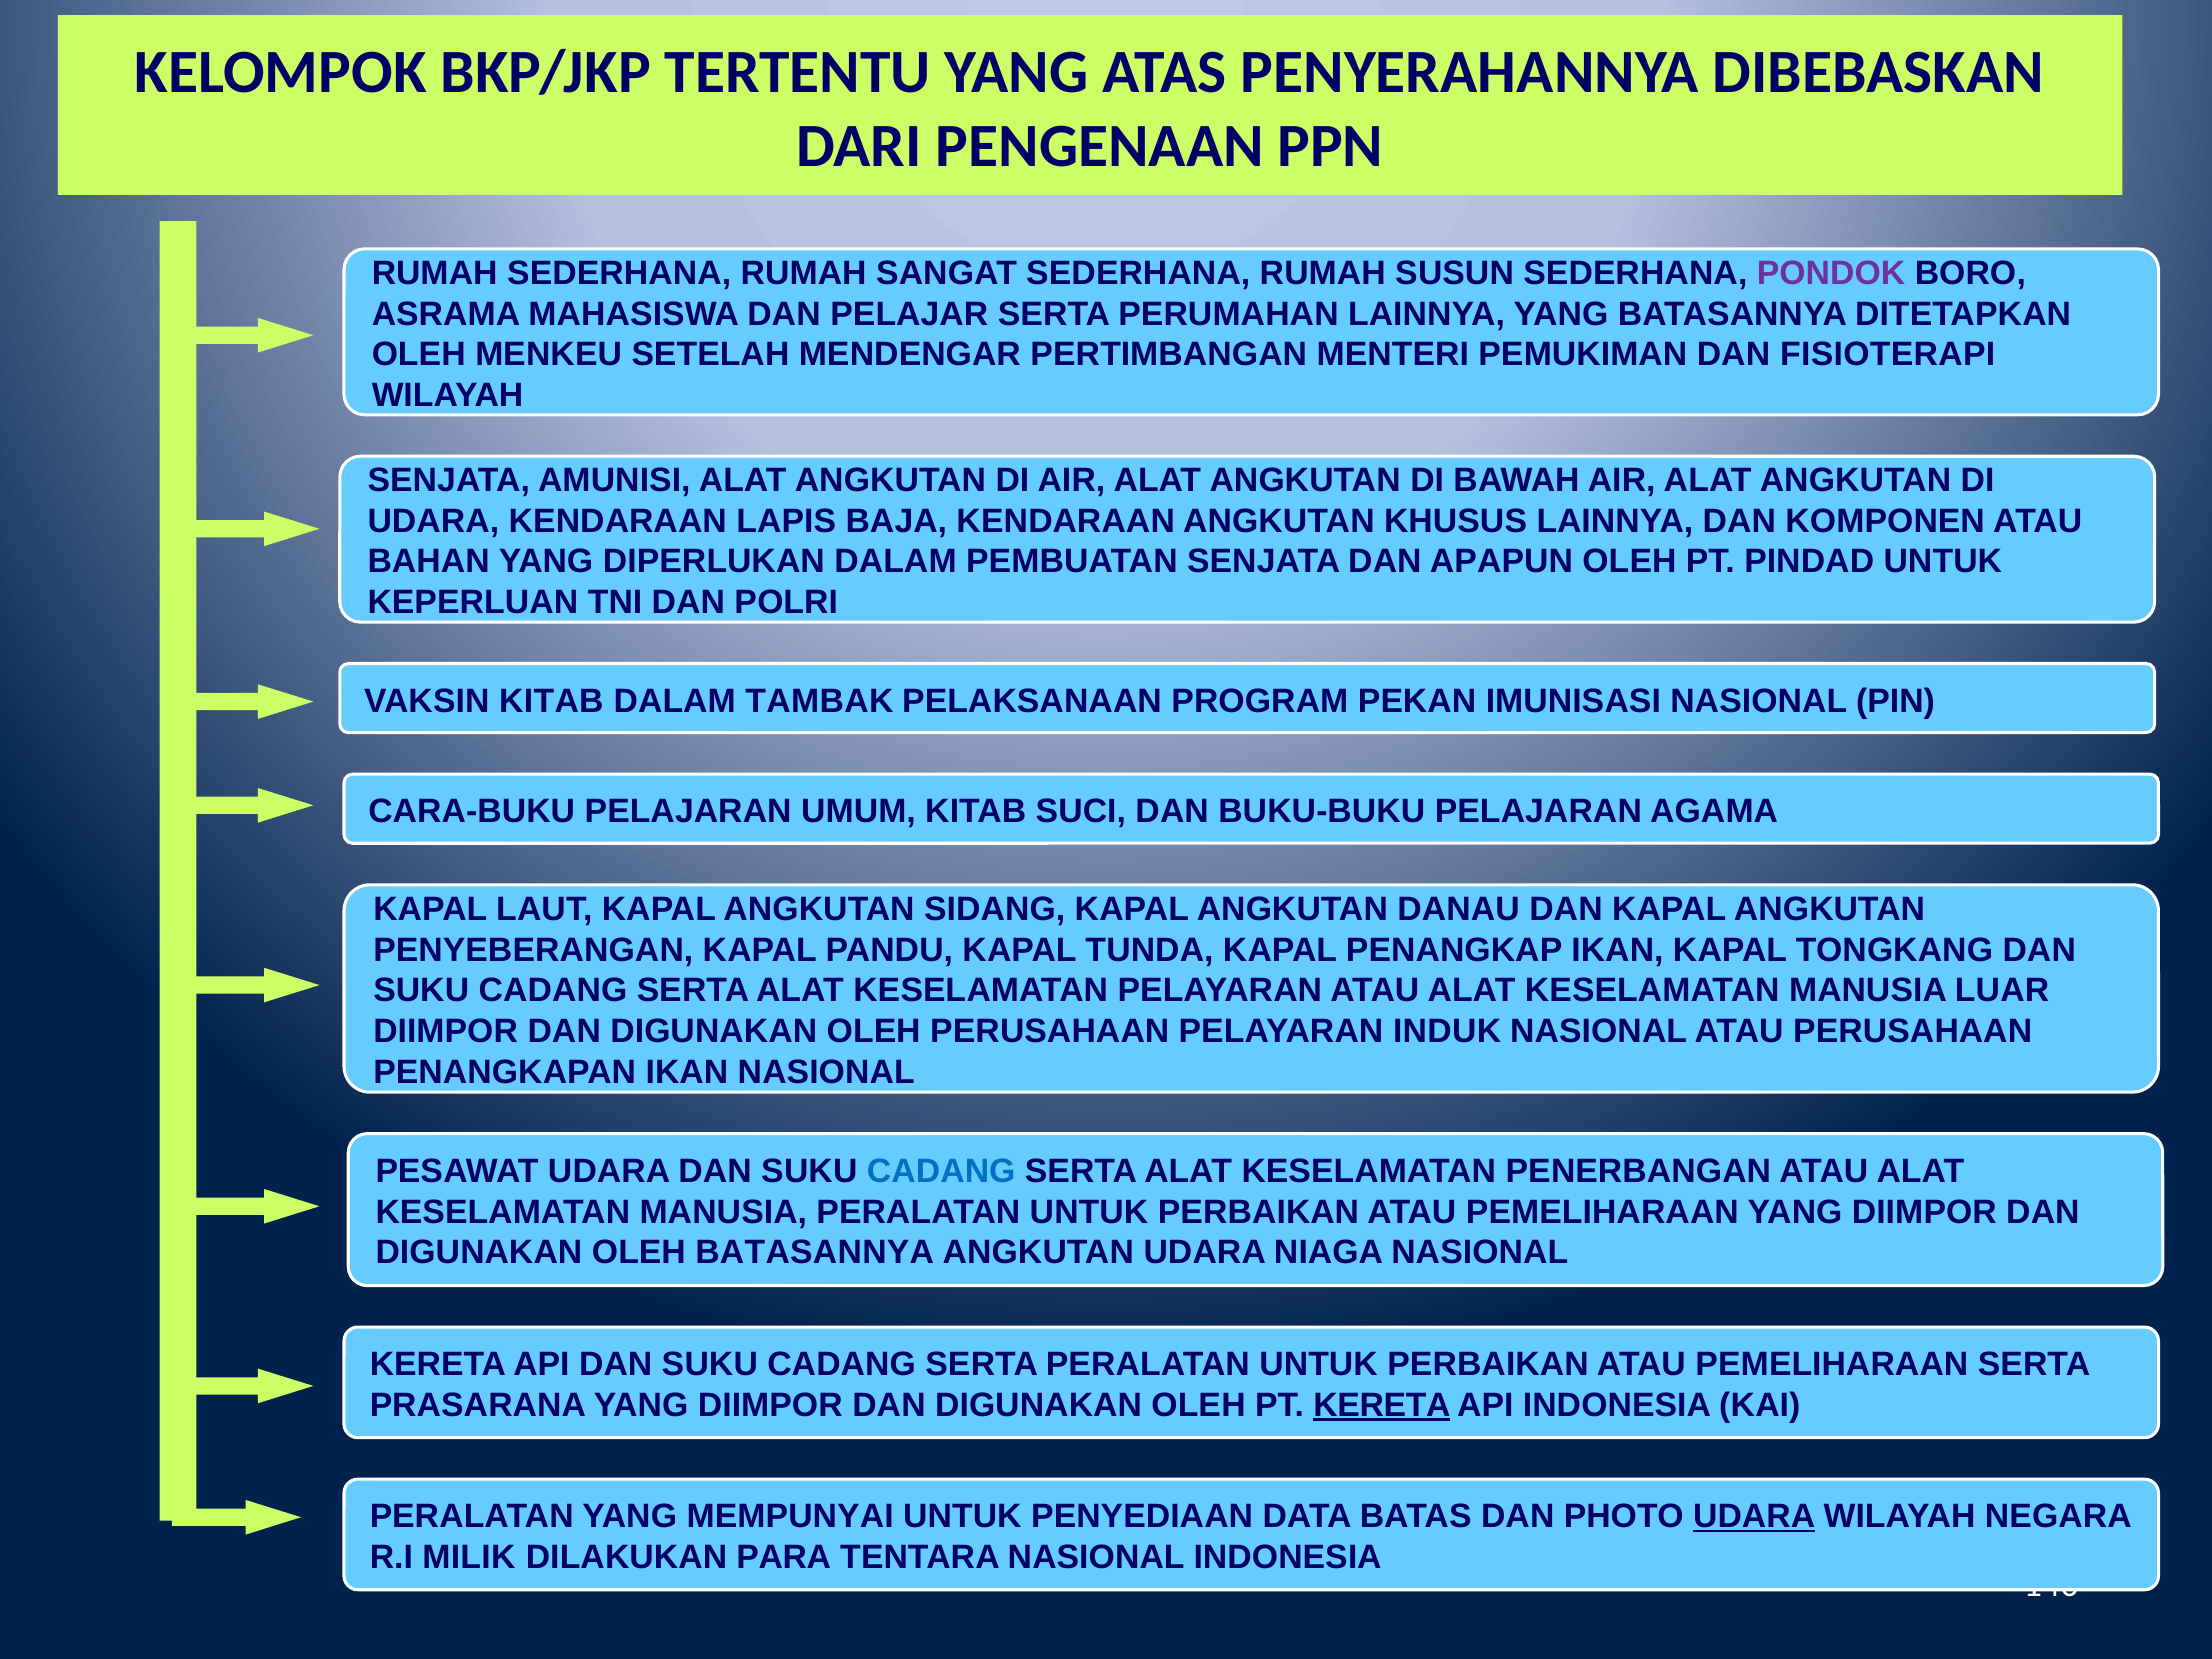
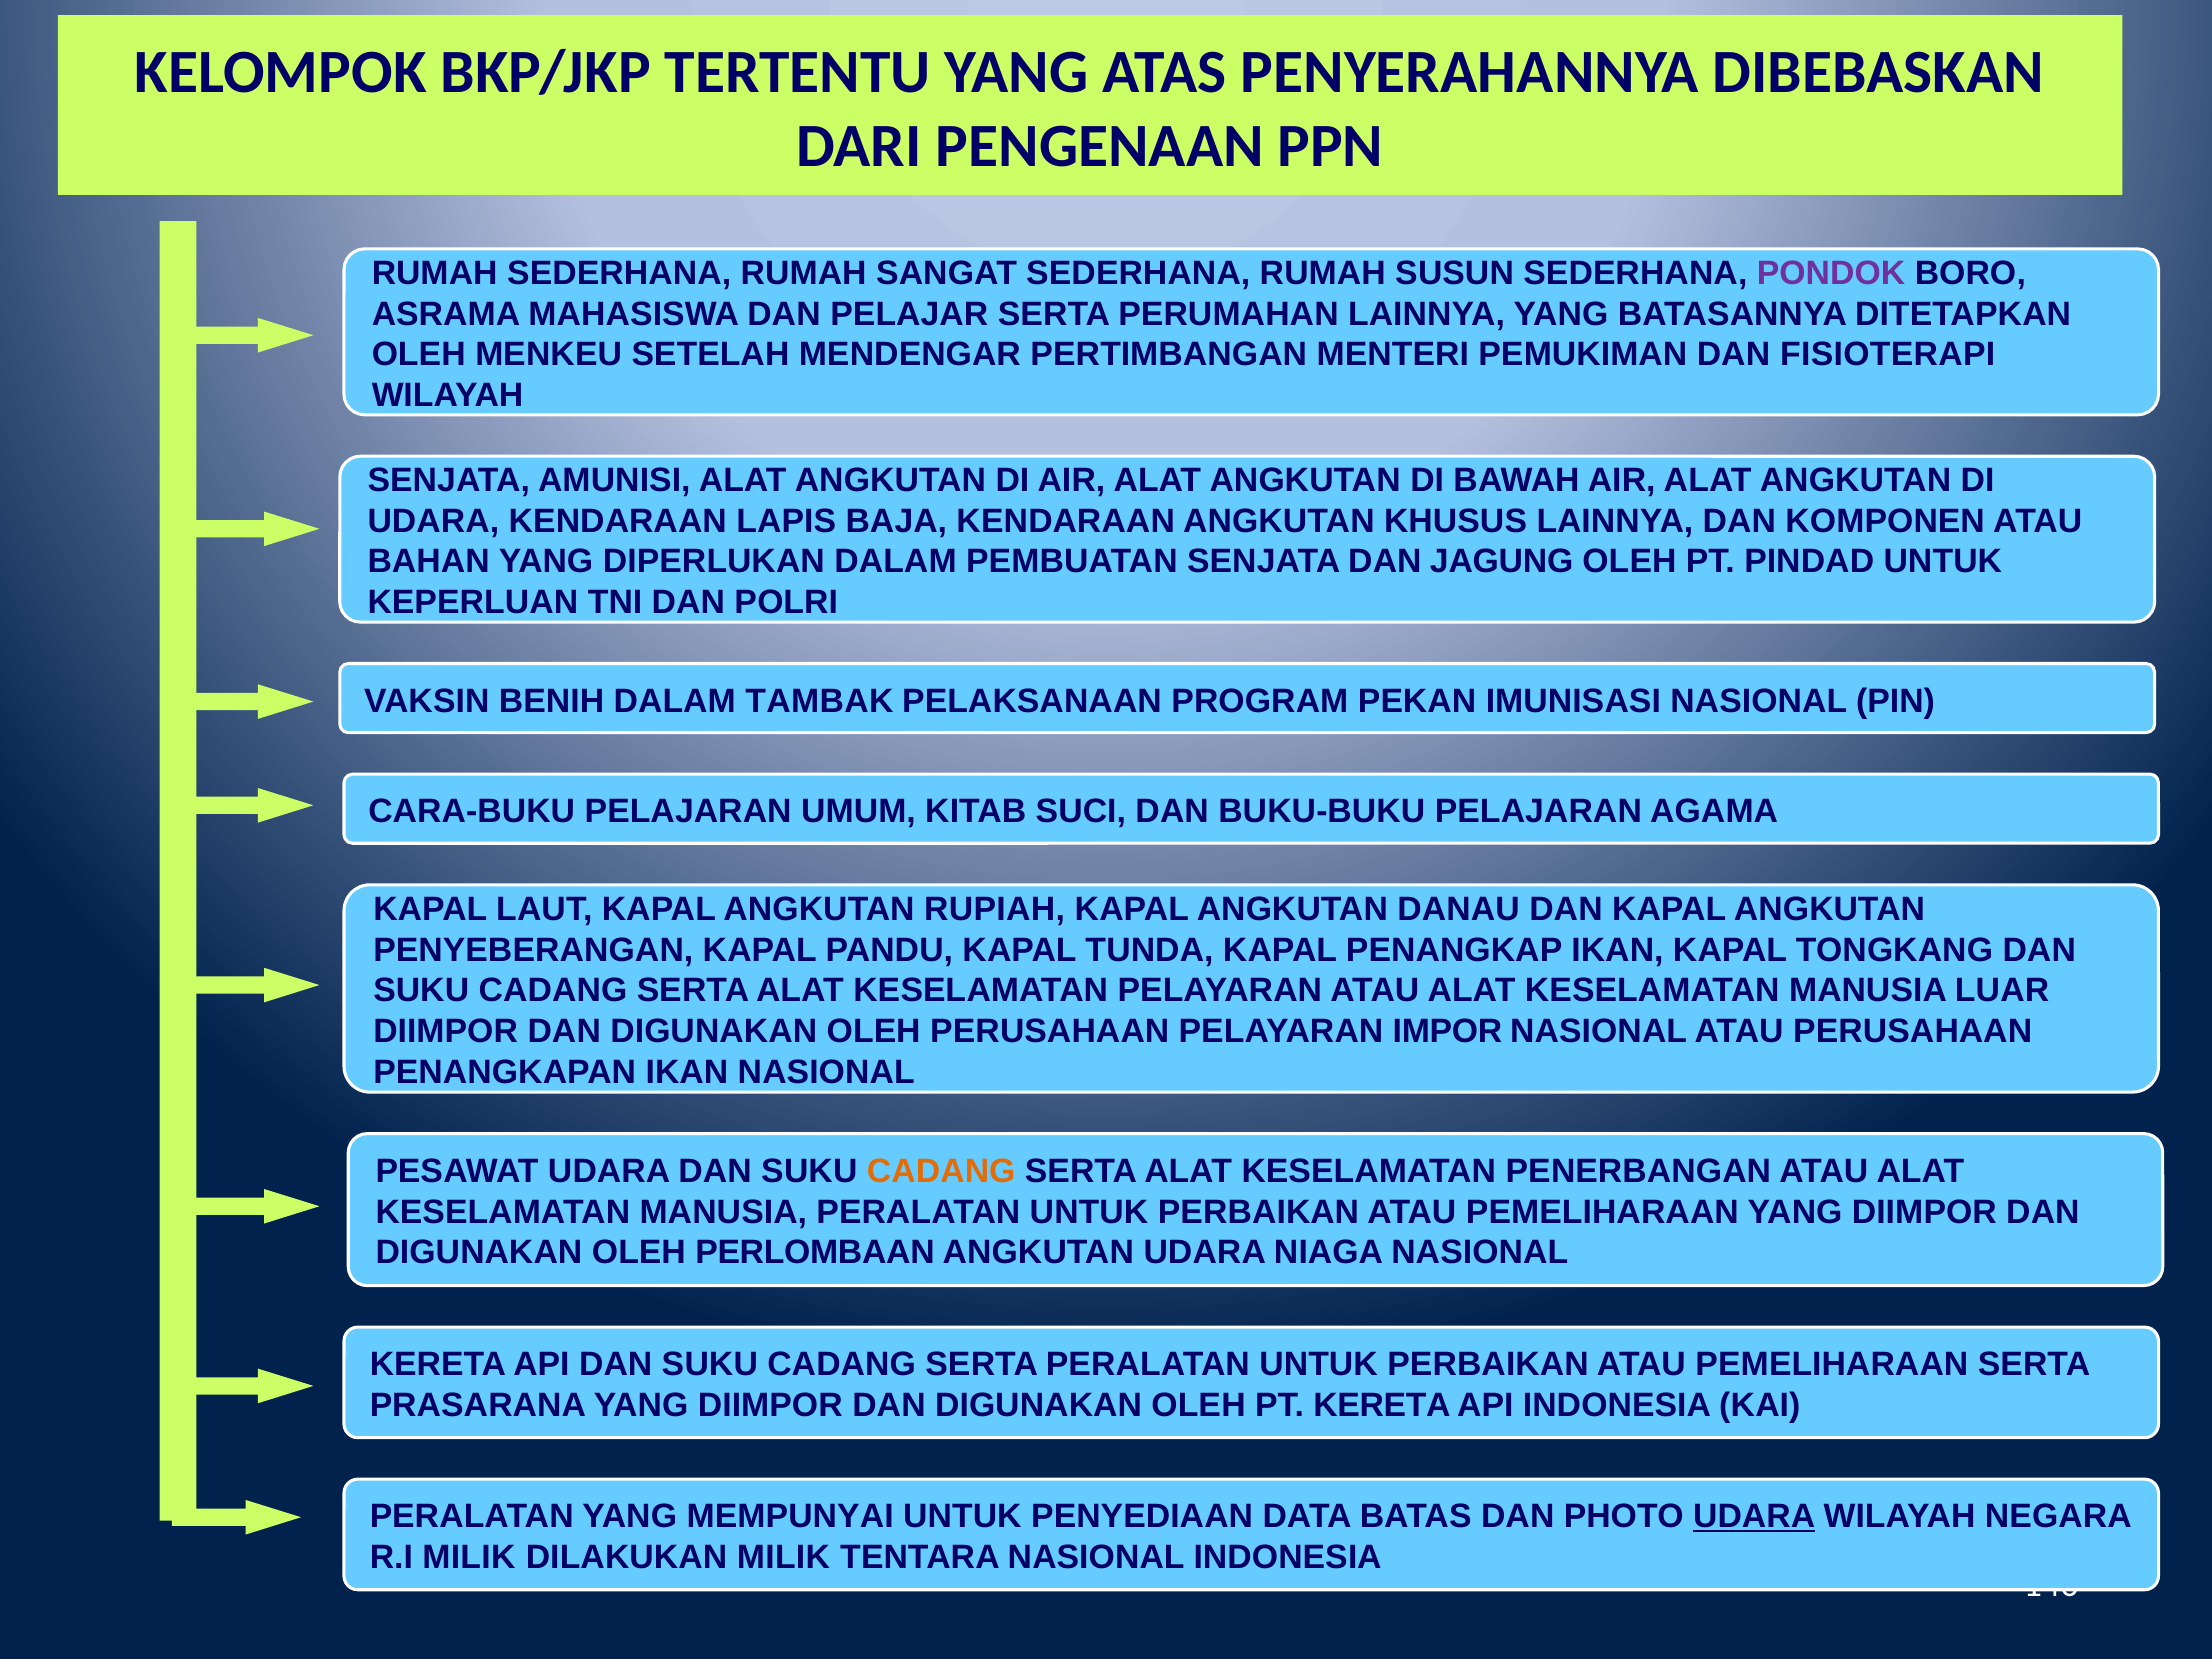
APAPUN: APAPUN -> JAGUNG
VAKSIN KITAB: KITAB -> BENIH
SIDANG: SIDANG -> RUPIAH
INDUK: INDUK -> IMPOR
CADANG at (941, 1171) colour: blue -> orange
OLEH BATASANNYA: BATASANNYA -> PERLOMBAAN
KERETA at (1382, 1405) underline: present -> none
DILAKUKAN PARA: PARA -> MILIK
